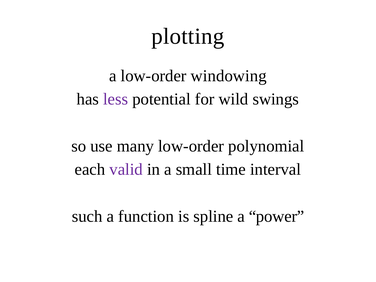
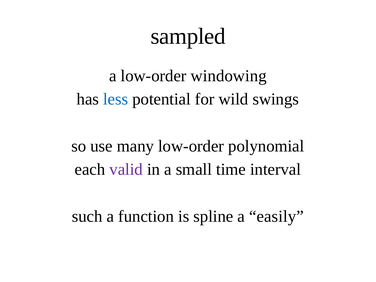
plotting: plotting -> sampled
less colour: purple -> blue
power: power -> easily
